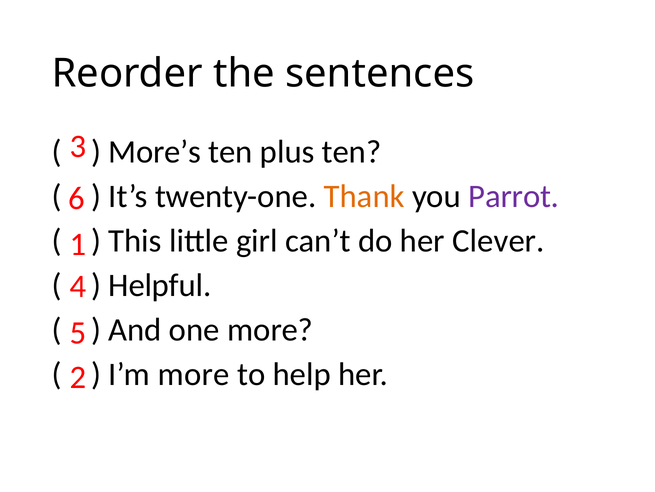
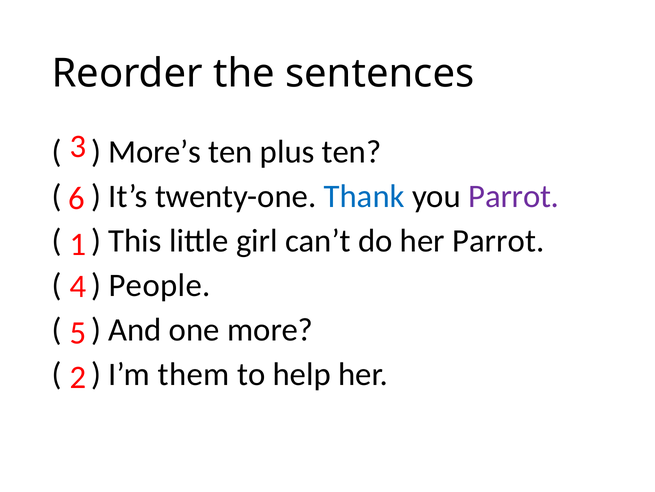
Thank colour: orange -> blue
her Clever: Clever -> Parrot
Helpful: Helpful -> People
I’m more: more -> them
